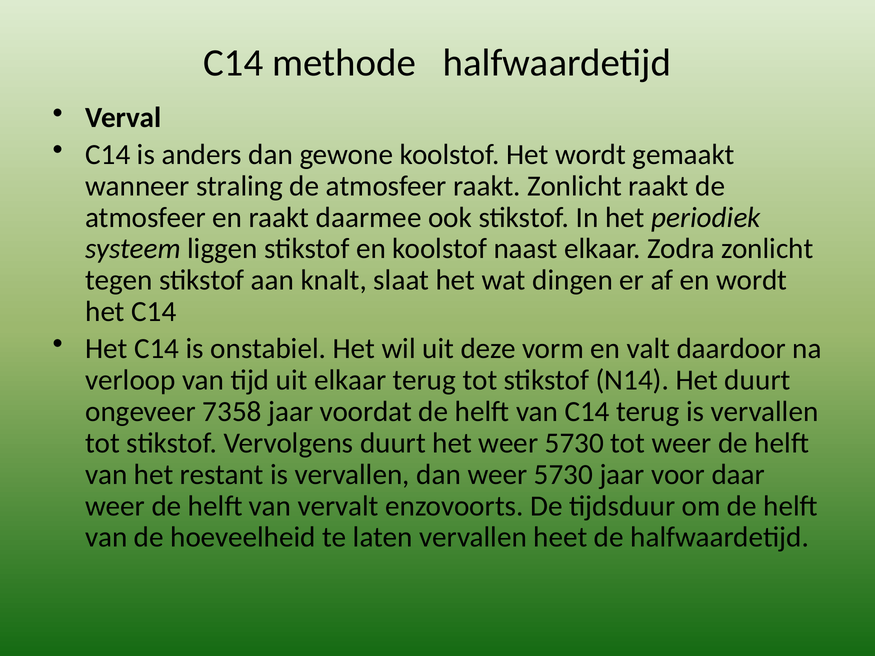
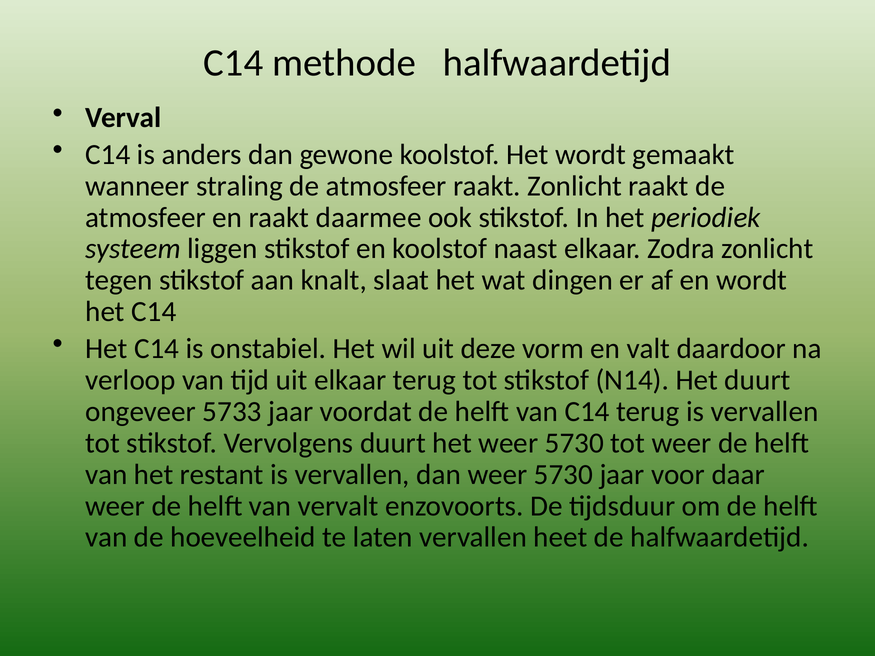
7358: 7358 -> 5733
